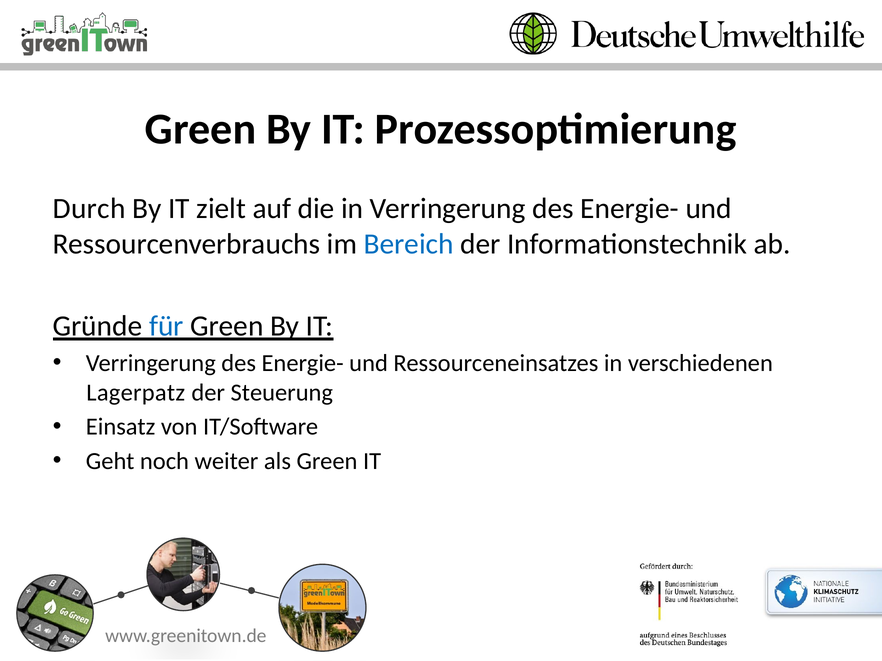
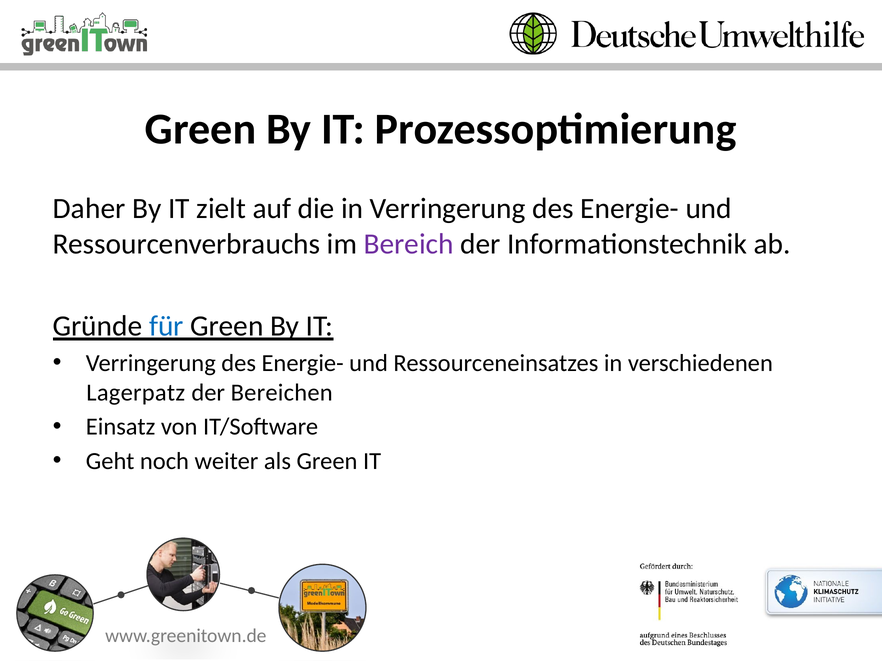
Durch: Durch -> Daher
Bereich colour: blue -> purple
Steuerung: Steuerung -> Bereichen
